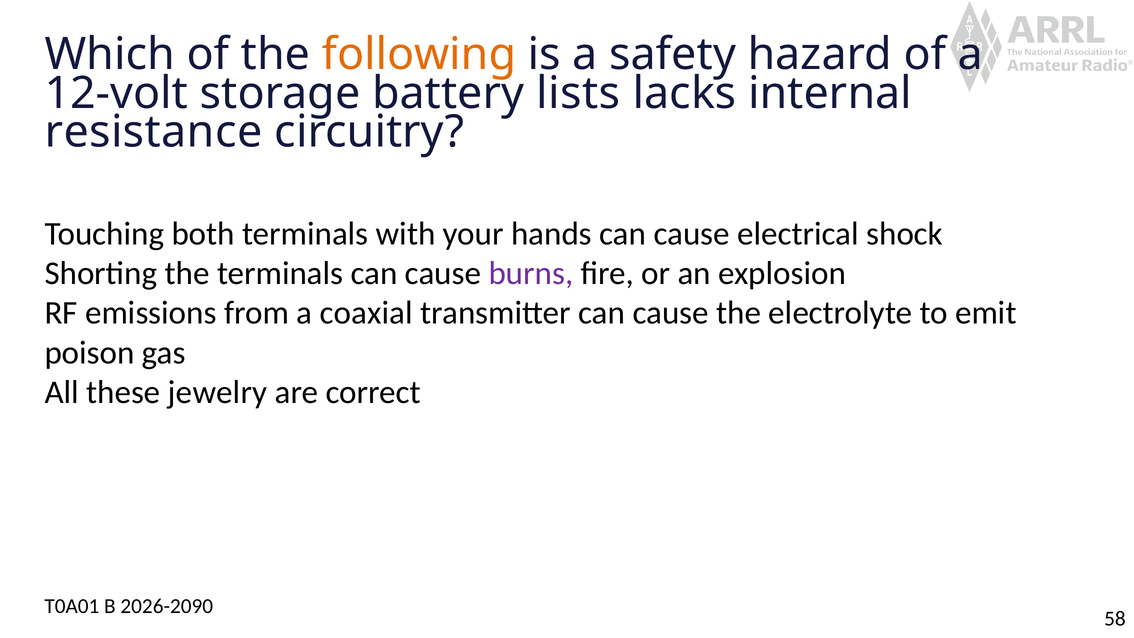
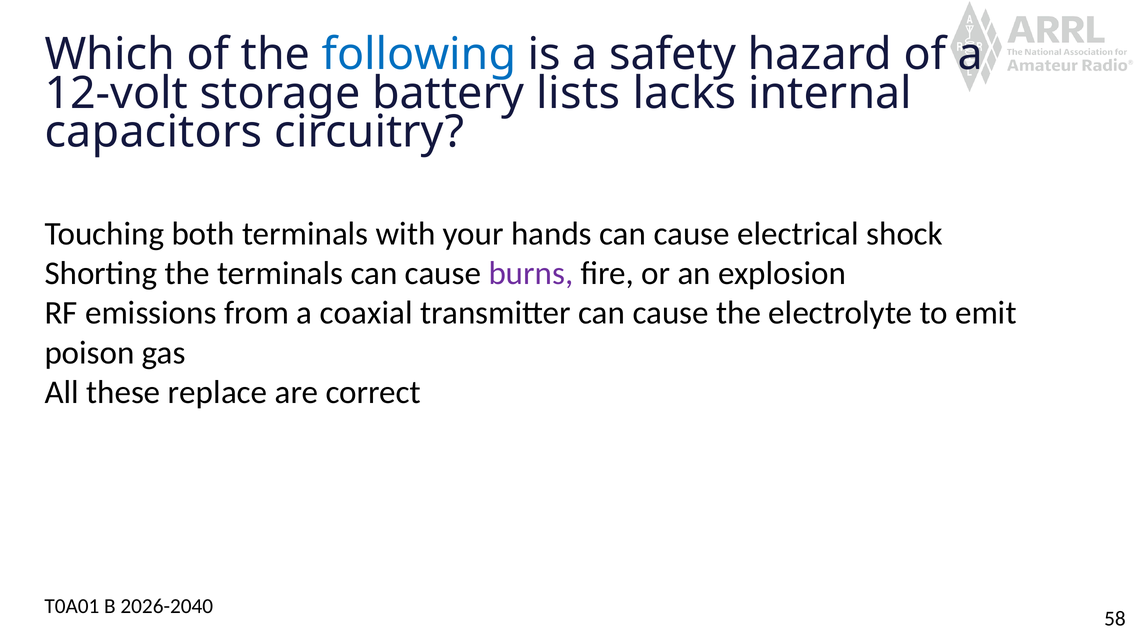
following colour: orange -> blue
resistance: resistance -> capacitors
jewelry: jewelry -> replace
2026-2090: 2026-2090 -> 2026-2040
